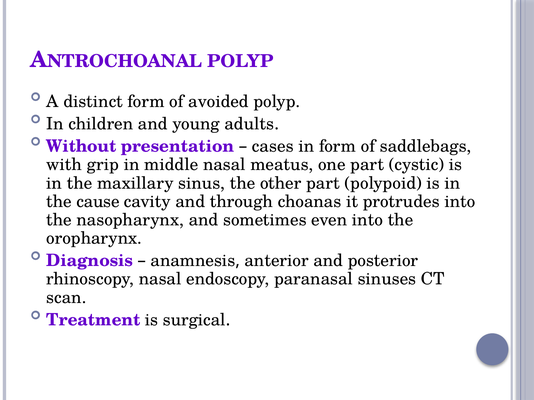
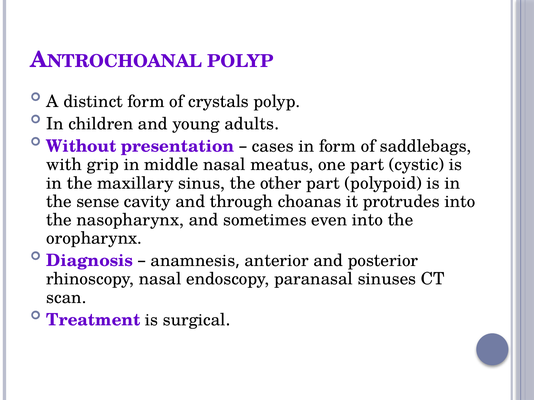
avoided: avoided -> crystals
cause: cause -> sense
